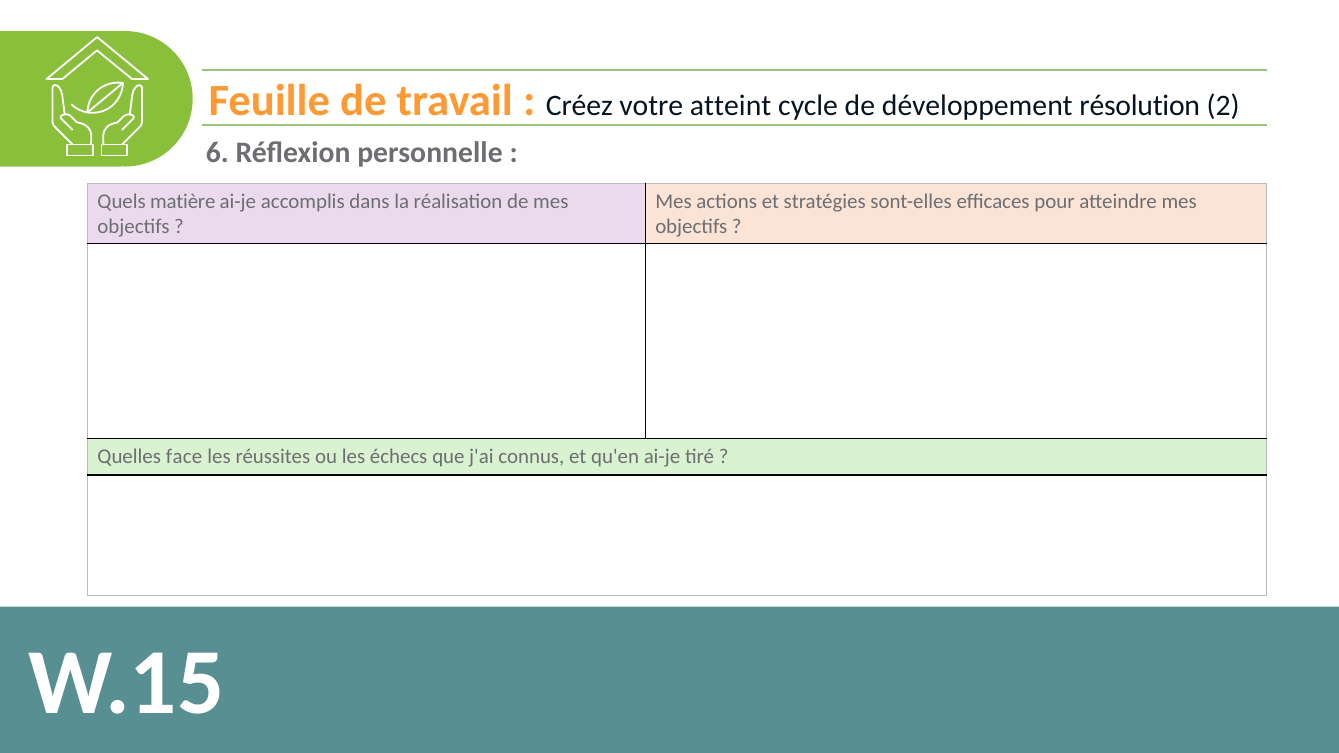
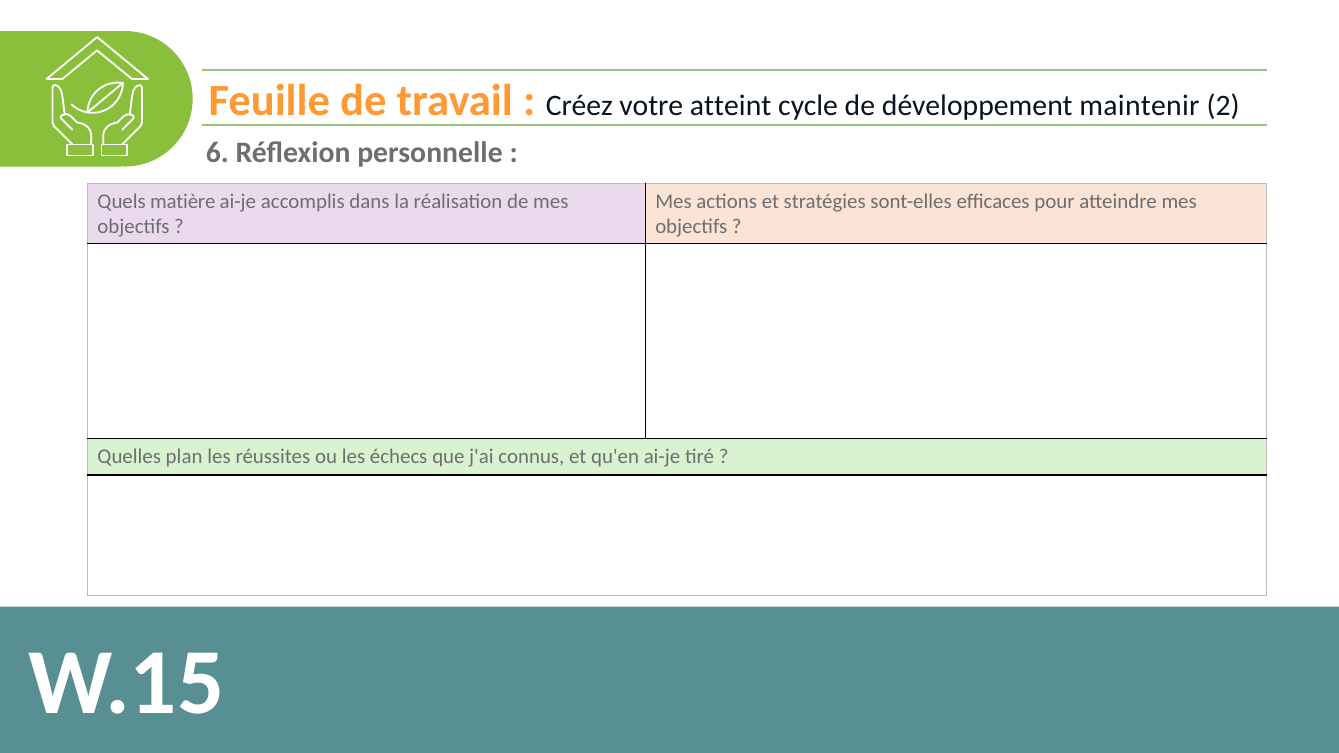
résolution: résolution -> maintenir
face: face -> plan
